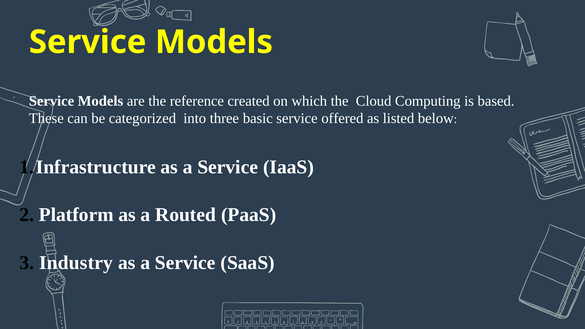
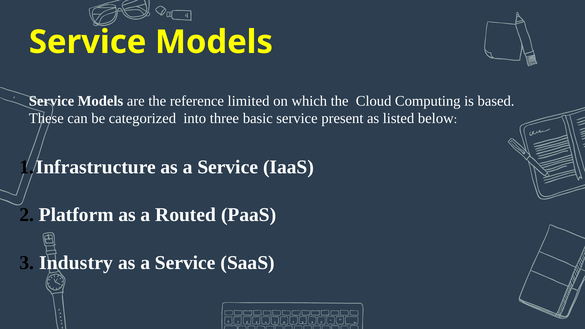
created: created -> limited
offered: offered -> present
